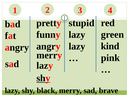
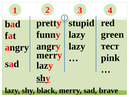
kind: kind -> тест
